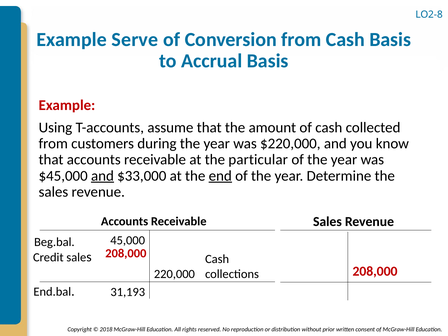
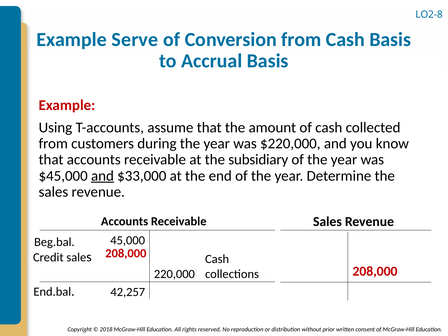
particular: particular -> subsidiary
end underline: present -> none
31,193: 31,193 -> 42,257
